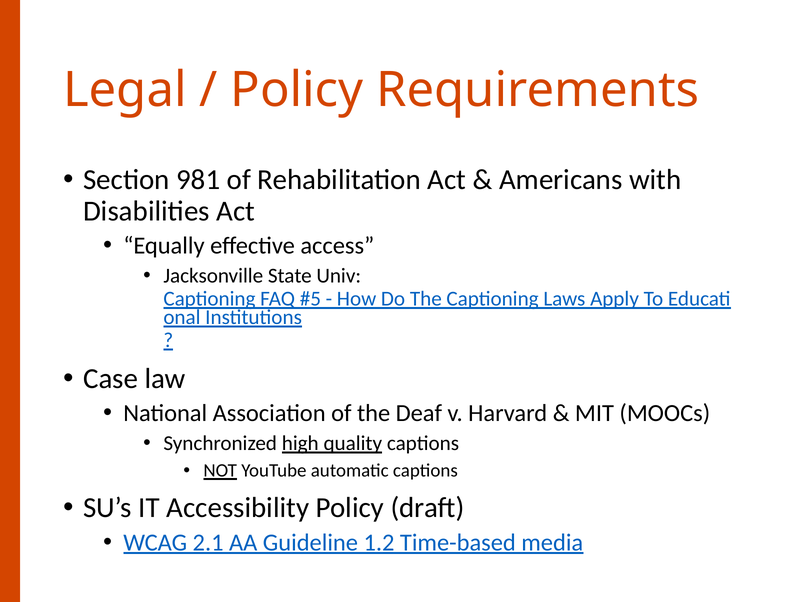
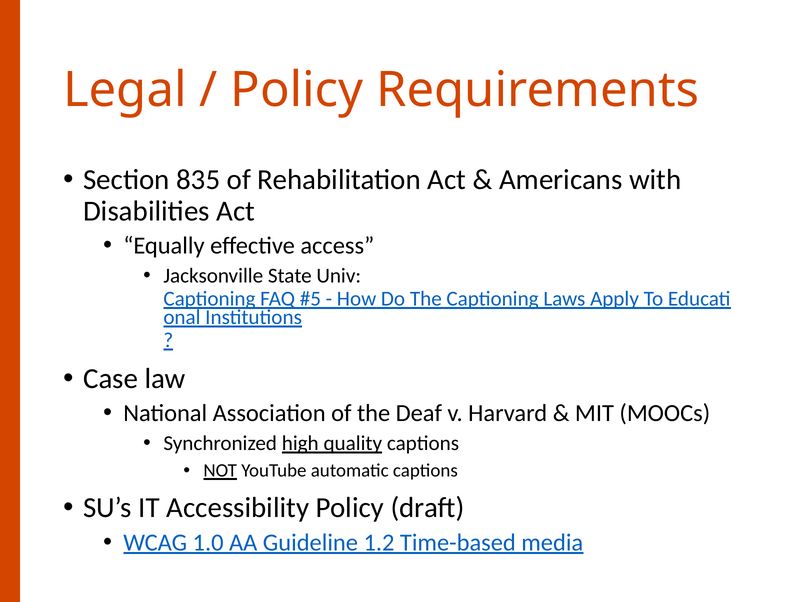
981: 981 -> 835
2.1: 2.1 -> 1.0
